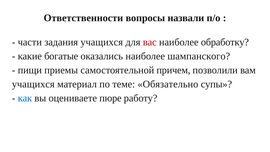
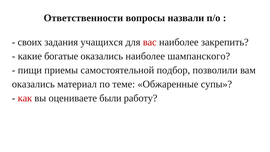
части: части -> своих
обработку: обработку -> закрепить
причем: причем -> подбор
учащихся at (33, 84): учащихся -> оказались
Обязательно: Обязательно -> Обжаренные
как colour: blue -> red
пюре: пюре -> были
